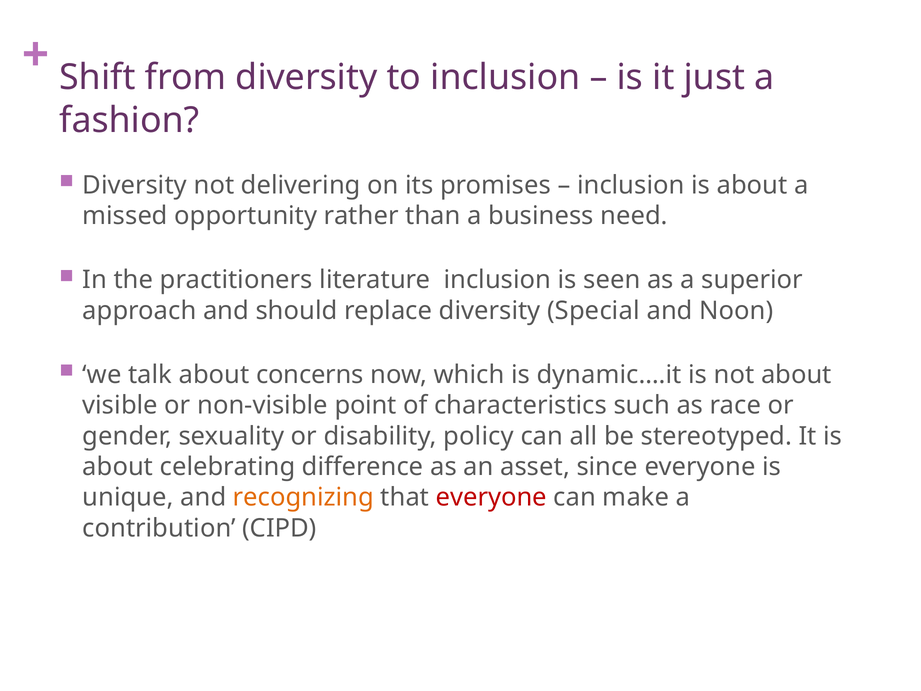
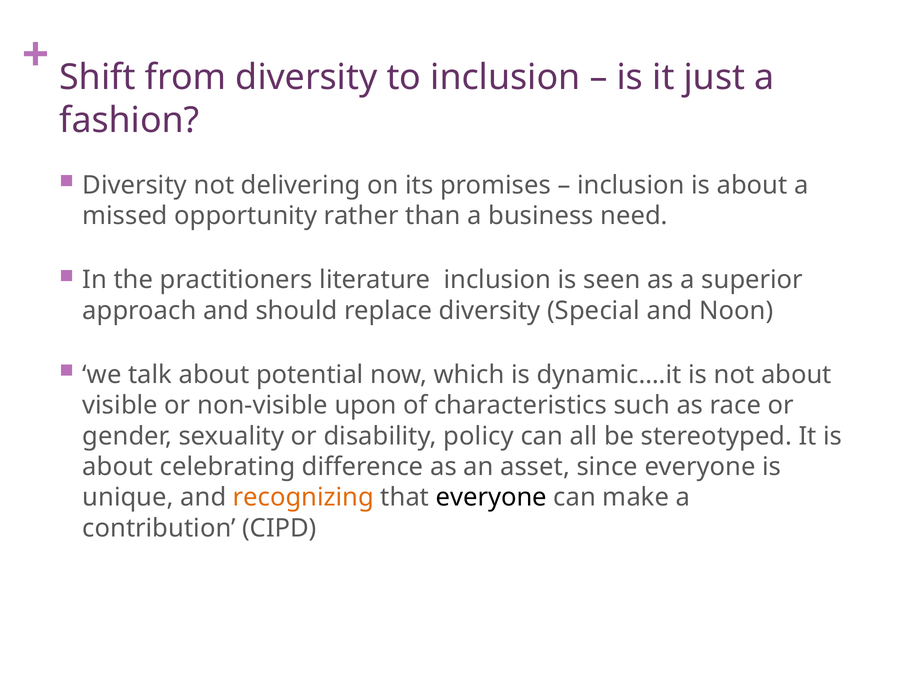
concerns: concerns -> potential
point: point -> upon
everyone at (491, 497) colour: red -> black
